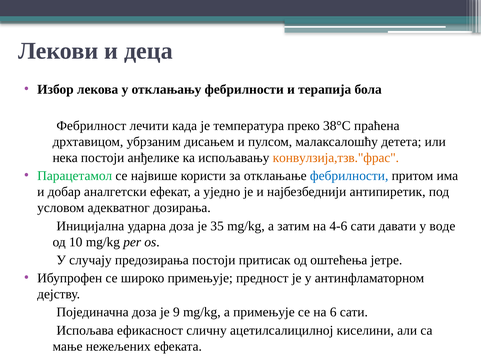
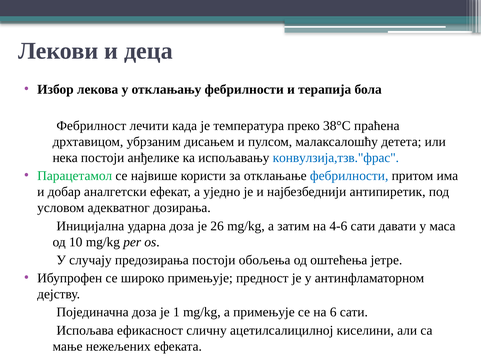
конвулзија,тзв."фрас colour: orange -> blue
35: 35 -> 26
воде: воде -> маса
притисак: притисак -> обољења
9: 9 -> 1
